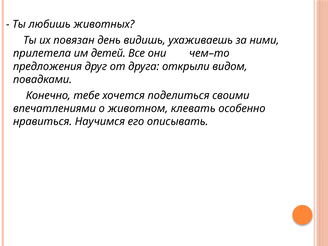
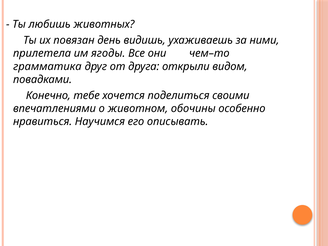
детей: детей -> ягоды
предложения: предложения -> грамматика
клевать: клевать -> обочины
